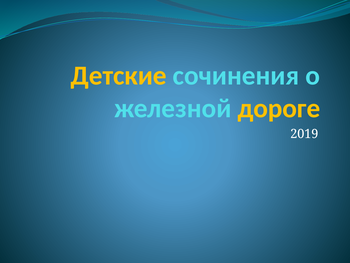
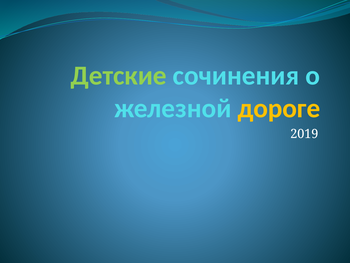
Детские colour: yellow -> light green
